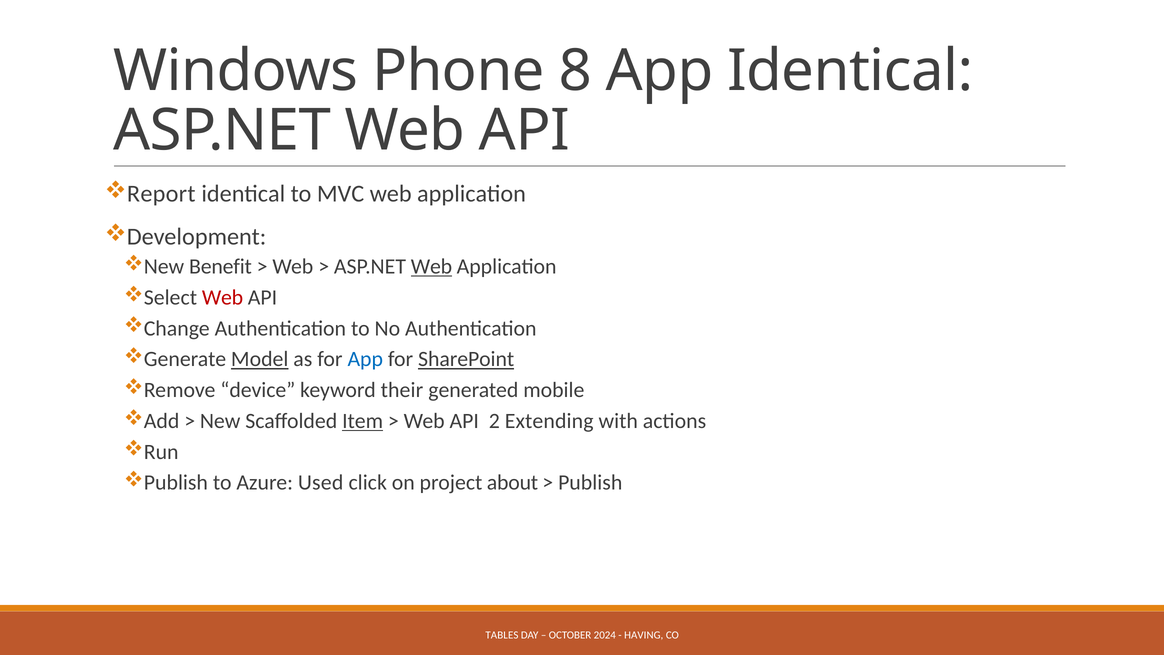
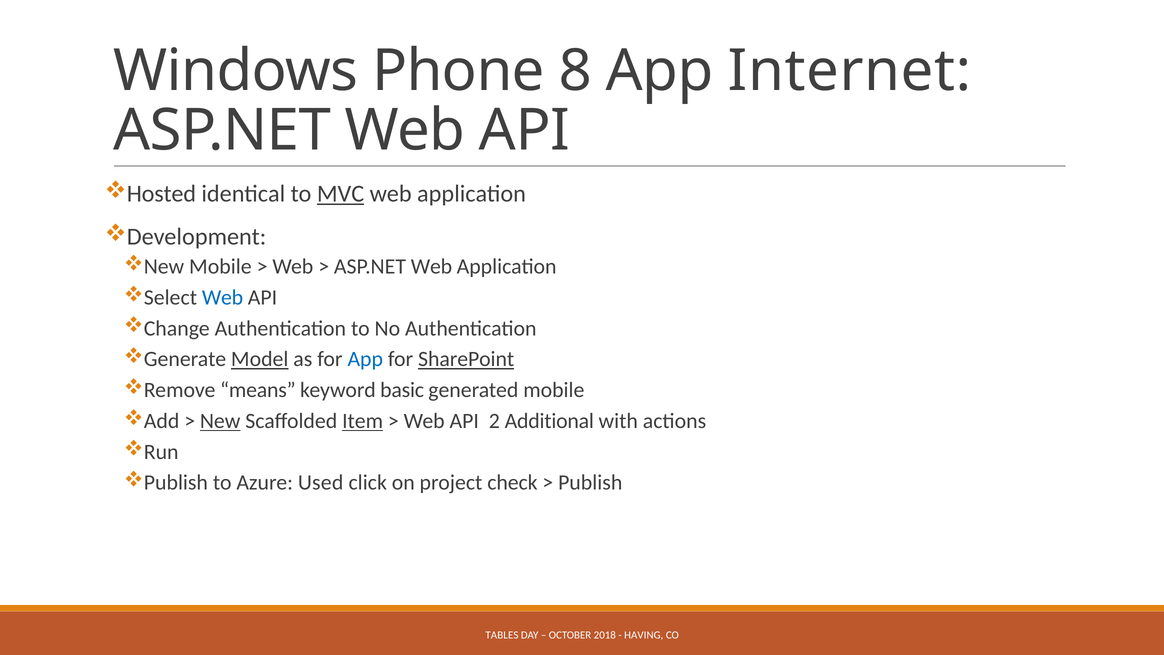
App Identical: Identical -> Internet
Report: Report -> Hosted
MVC underline: none -> present
Benefit at (220, 267): Benefit -> Mobile
Web at (431, 267) underline: present -> none
Web at (223, 297) colour: red -> blue
device: device -> means
their: their -> basic
New underline: none -> present
Extending: Extending -> Additional
about: about -> check
2024: 2024 -> 2018
